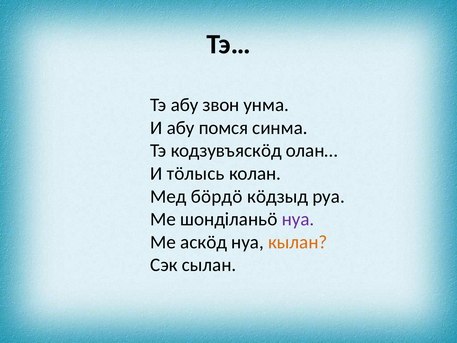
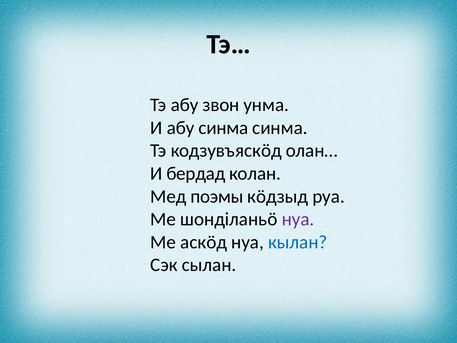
абу помся: помся -> синма
тöлысь: тöлысь -> бердад
бöрдö: бöрдö -> поэмы
кылан colour: orange -> blue
